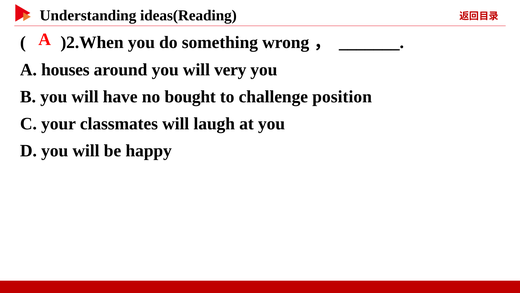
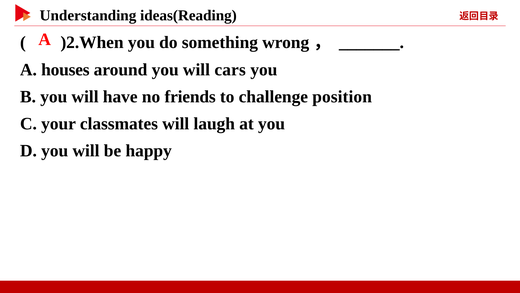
very: very -> cars
bought: bought -> friends
